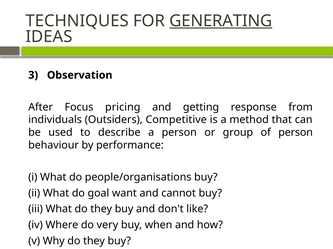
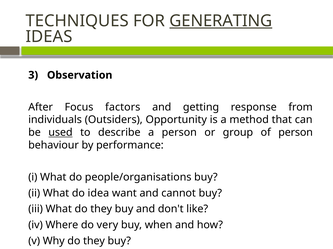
pricing: pricing -> factors
Competitive: Competitive -> Opportunity
used underline: none -> present
goal: goal -> idea
